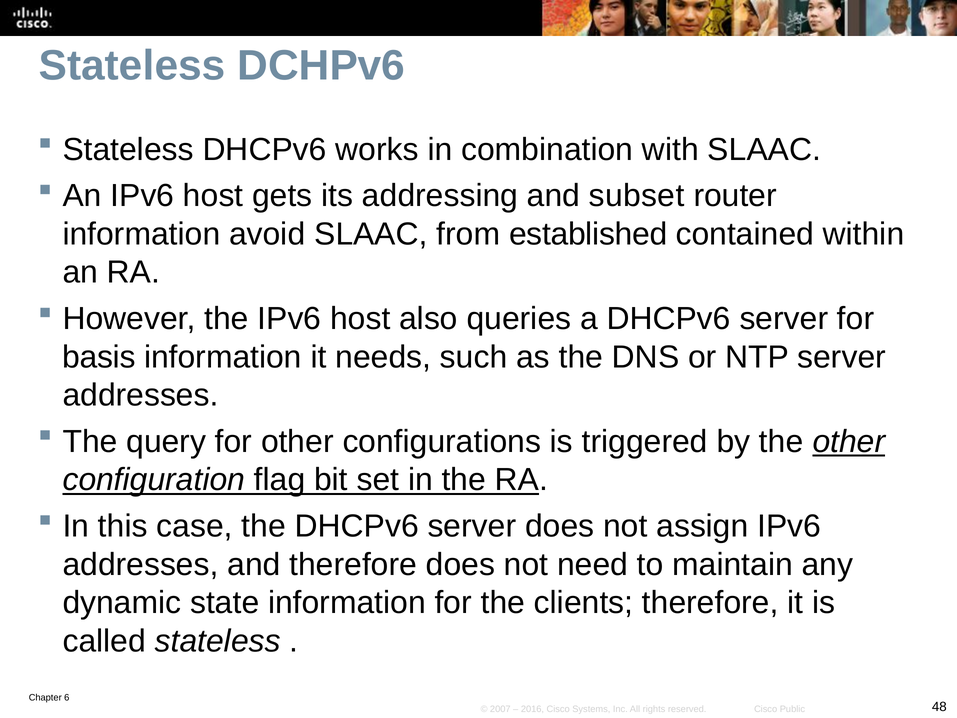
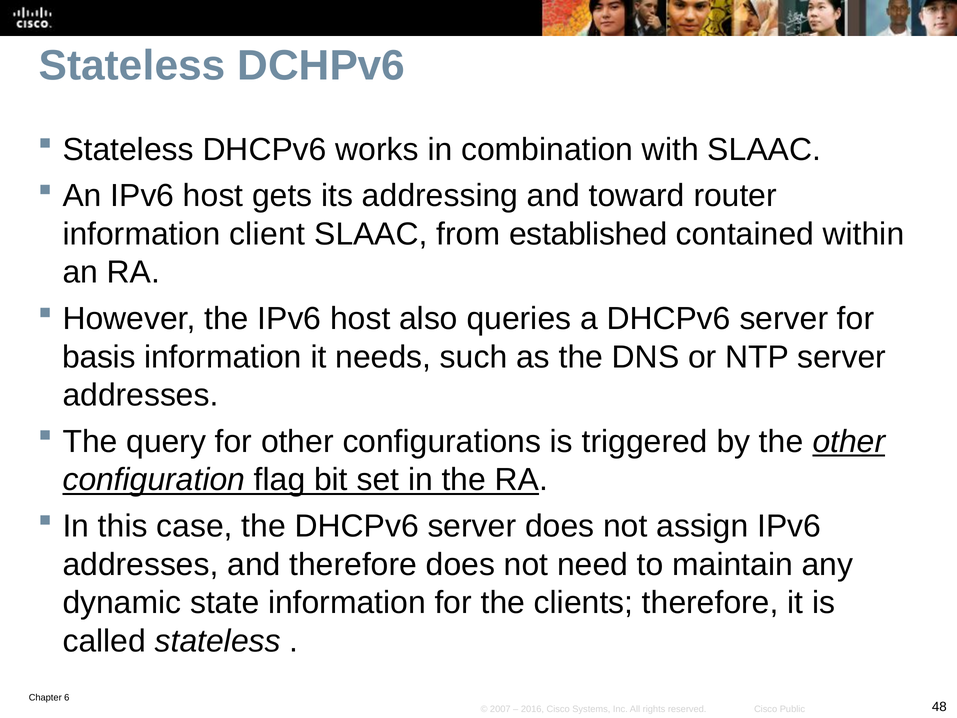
subset: subset -> toward
avoid: avoid -> client
